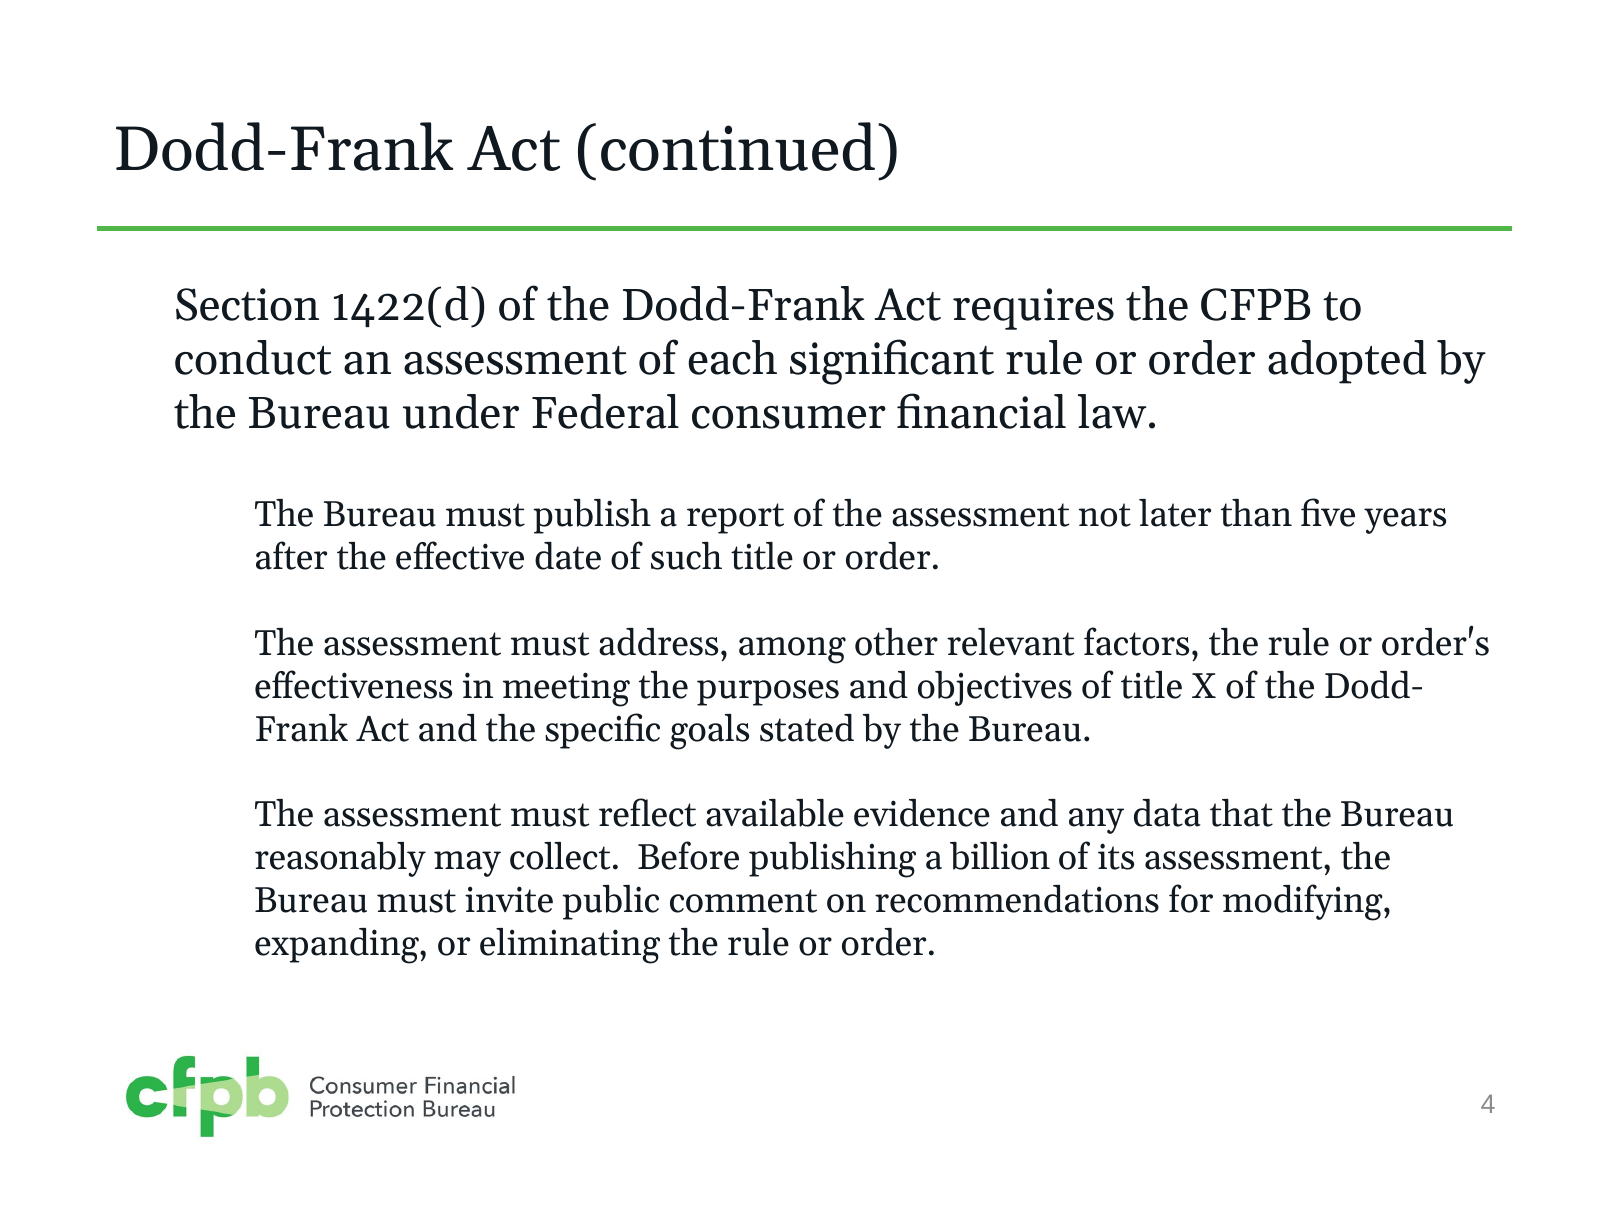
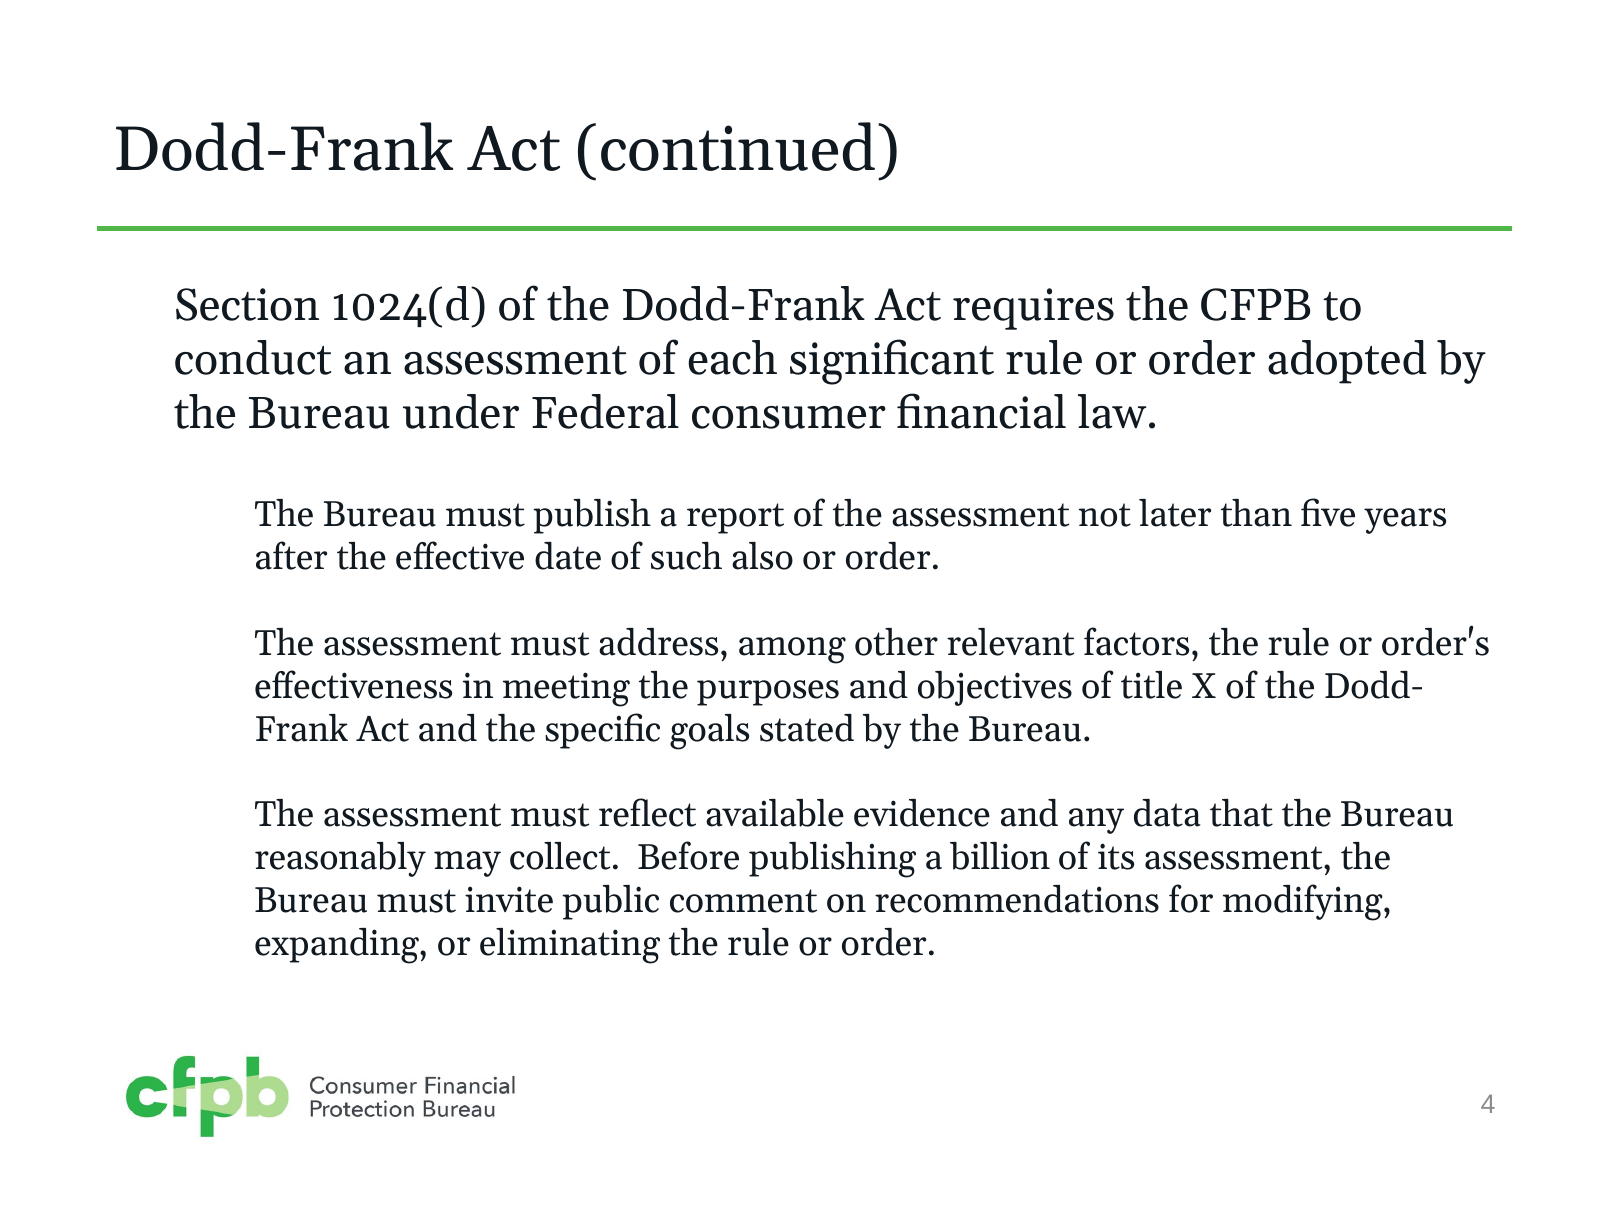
1422(d: 1422(d -> 1024(d
such title: title -> also
